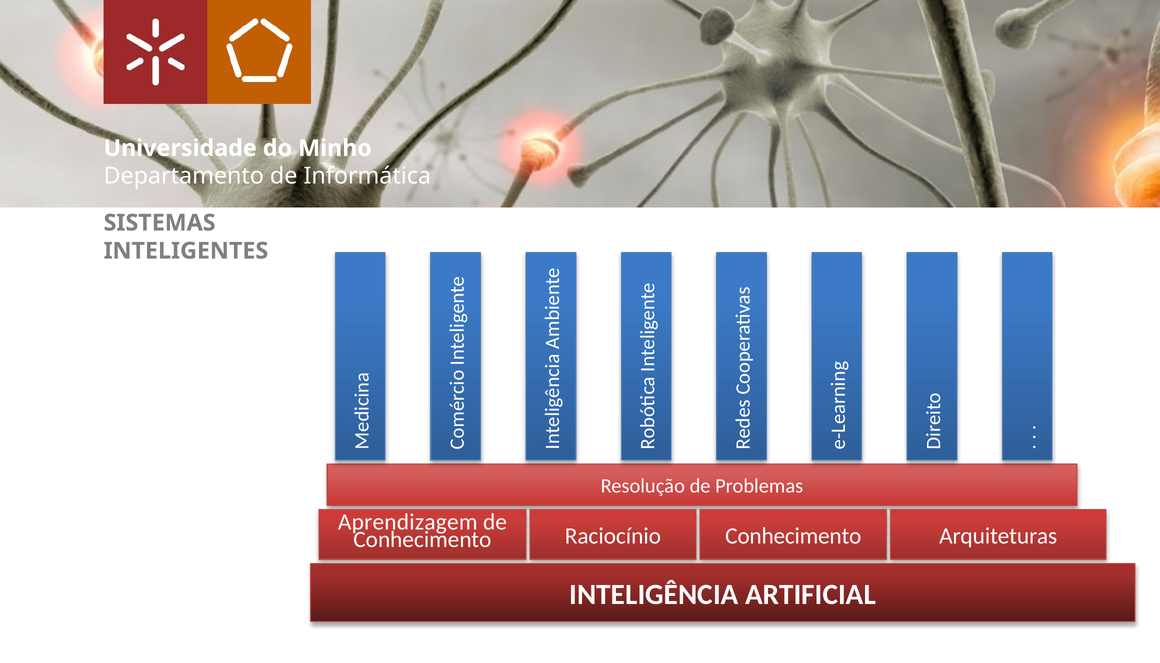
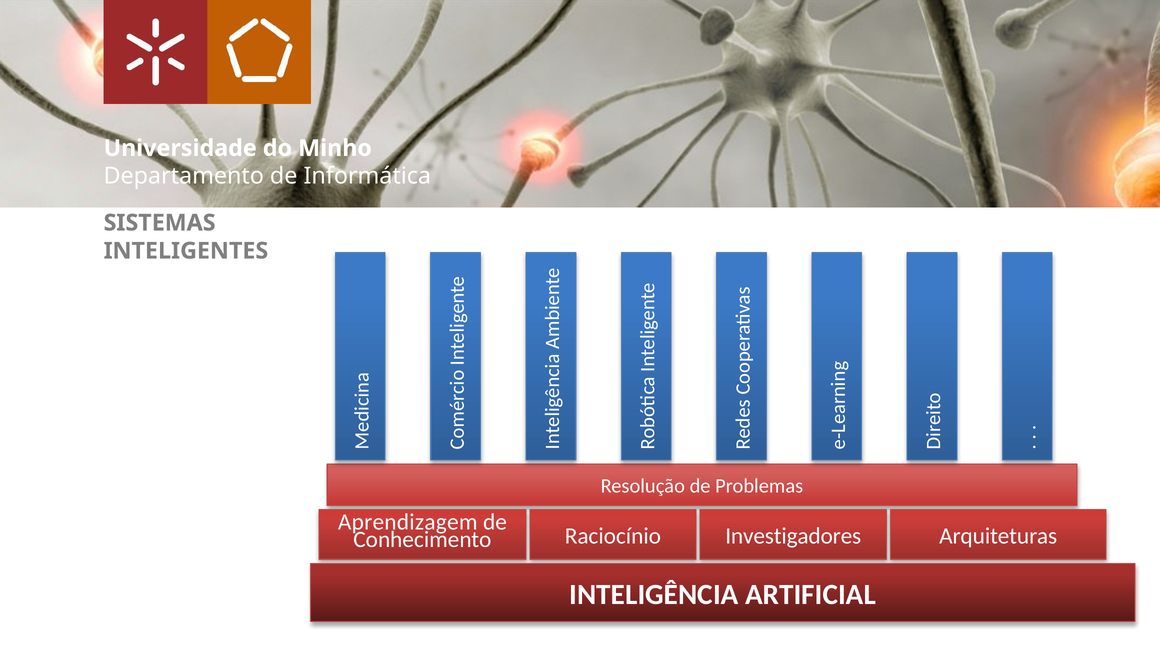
Raciocínio Conhecimento: Conhecimento -> Investigadores
